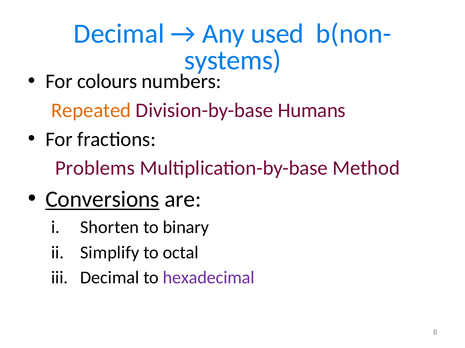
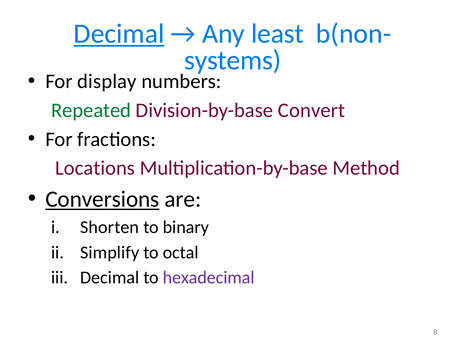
Decimal at (119, 34) underline: none -> present
used: used -> least
colours: colours -> display
Repeated colour: orange -> green
Humans: Humans -> Convert
Problems: Problems -> Locations
